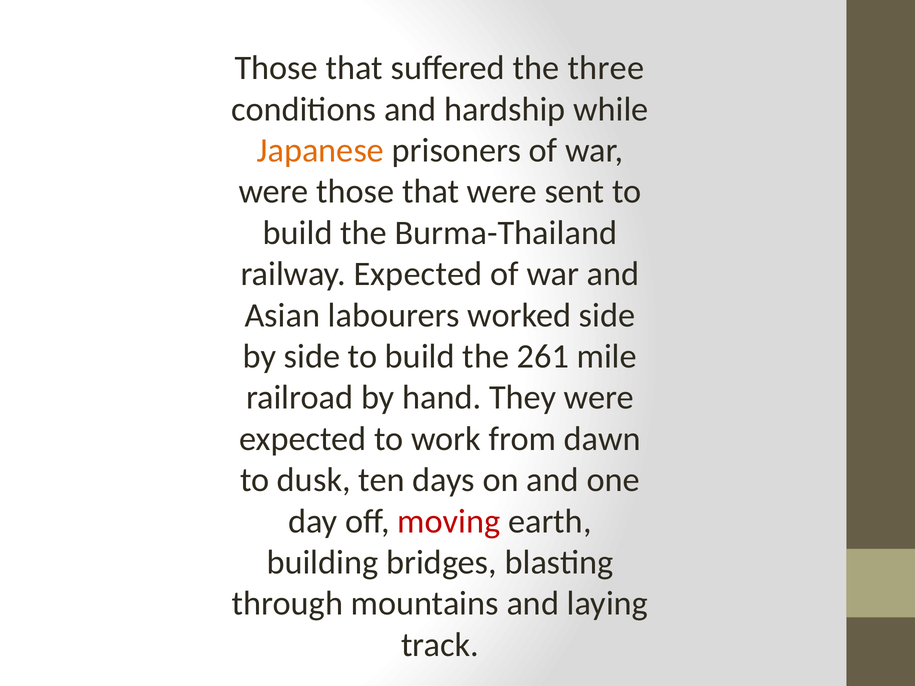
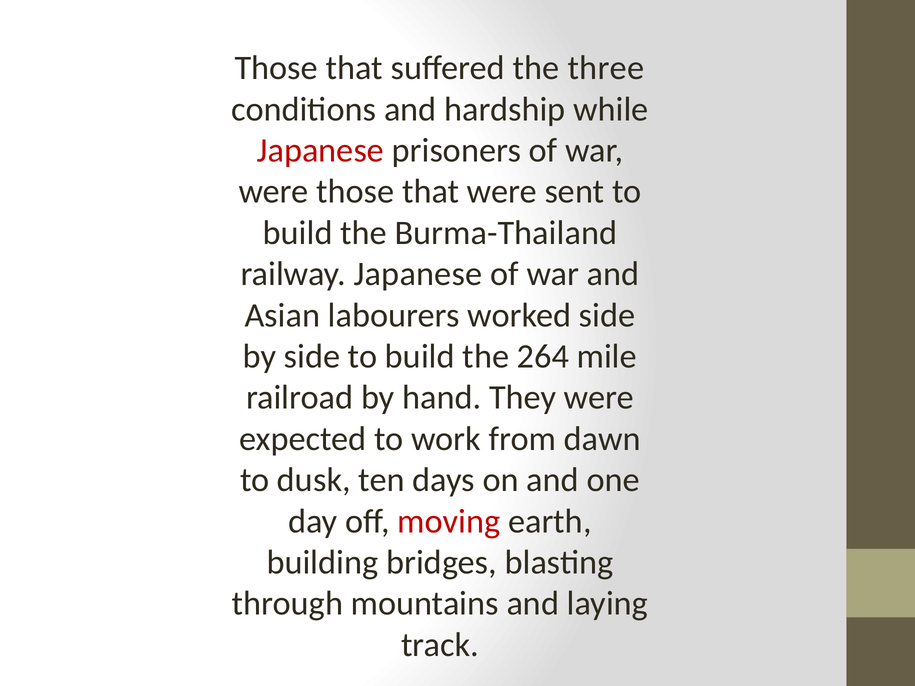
Japanese at (320, 150) colour: orange -> red
railway Expected: Expected -> Japanese
261: 261 -> 264
